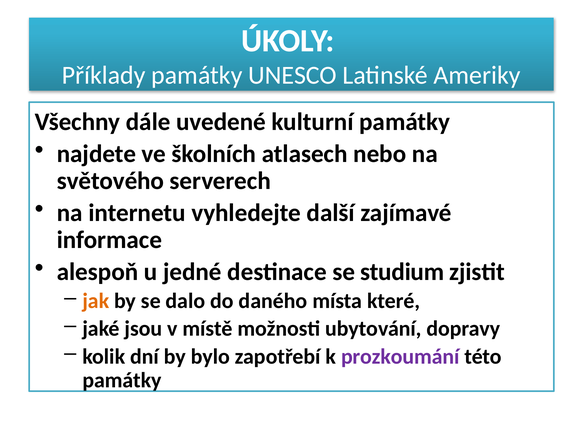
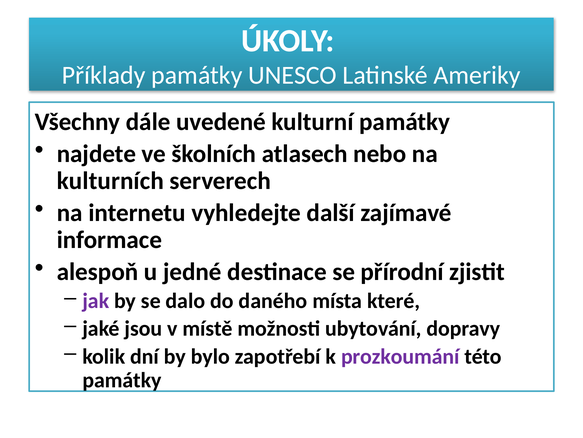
světového: světového -> kulturních
studium: studium -> přírodní
jak colour: orange -> purple
